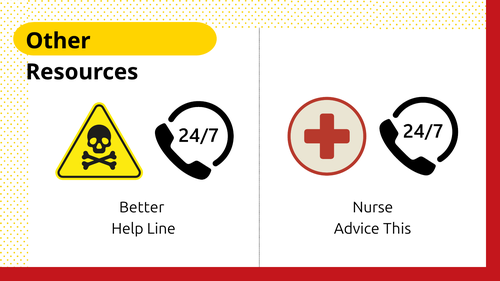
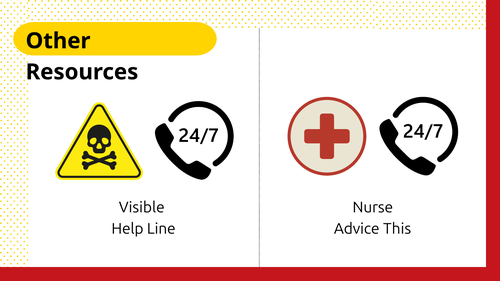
Better: Better -> Visible
